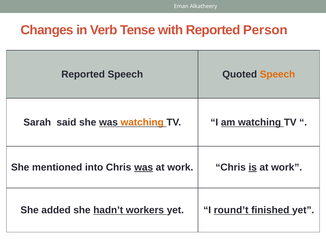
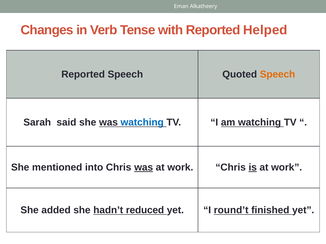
Person: Person -> Helped
watching at (142, 123) colour: orange -> blue
workers: workers -> reduced
